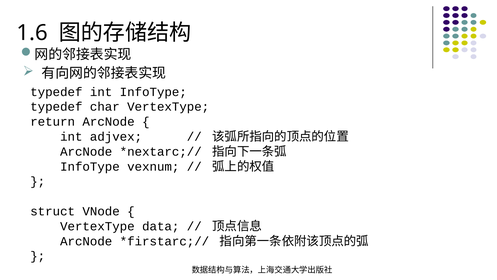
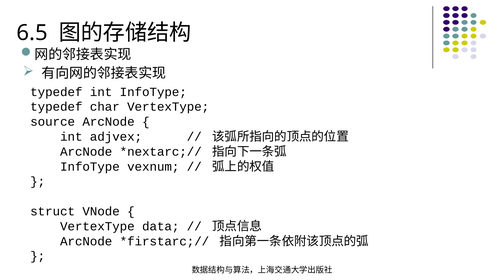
1.6: 1.6 -> 6.5
return: return -> source
